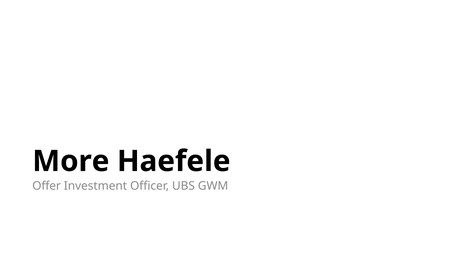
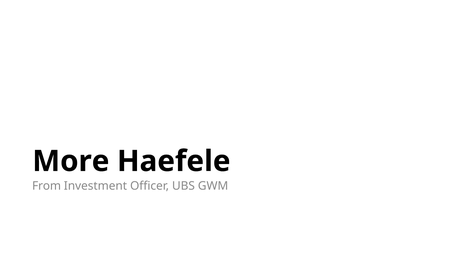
Offer: Offer -> From
